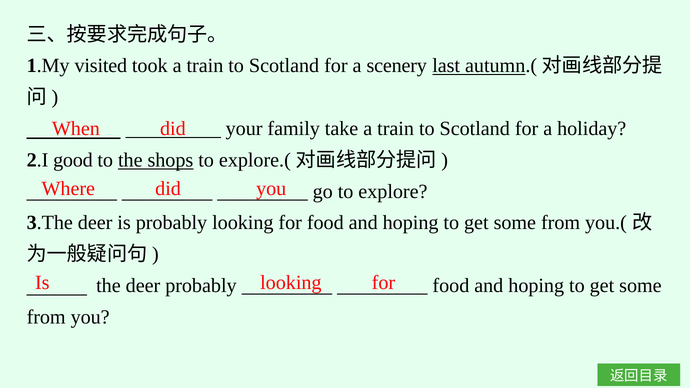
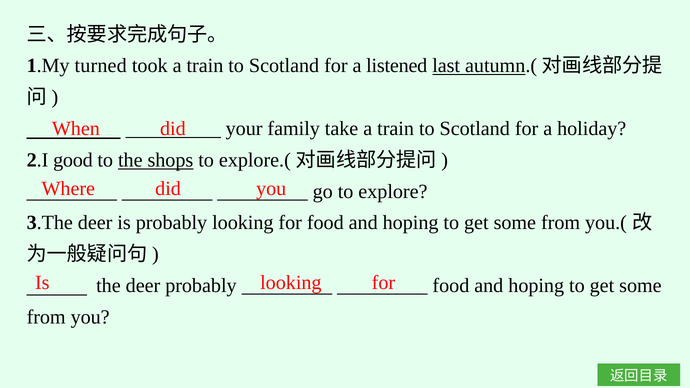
visited: visited -> turned
scenery: scenery -> listened
